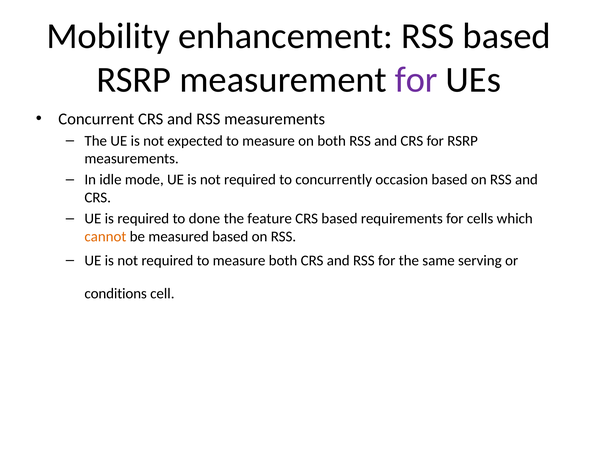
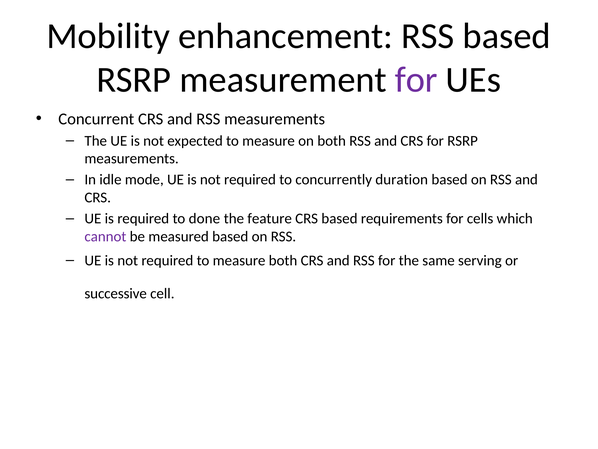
occasion: occasion -> duration
cannot colour: orange -> purple
conditions: conditions -> successive
